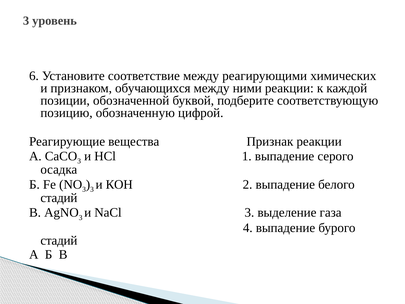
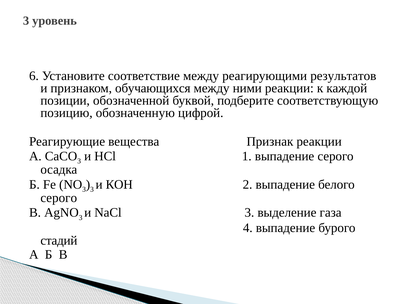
химических: химических -> результатов
стадий at (59, 198): стадий -> серого
